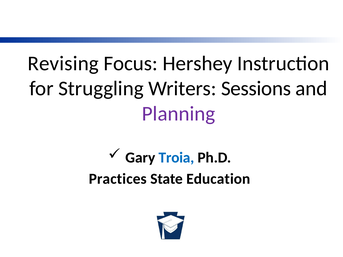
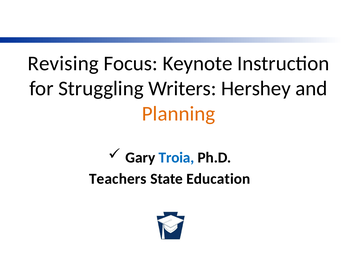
Hershey: Hershey -> Keynote
Sessions: Sessions -> Hershey
Planning colour: purple -> orange
Practices: Practices -> Teachers
